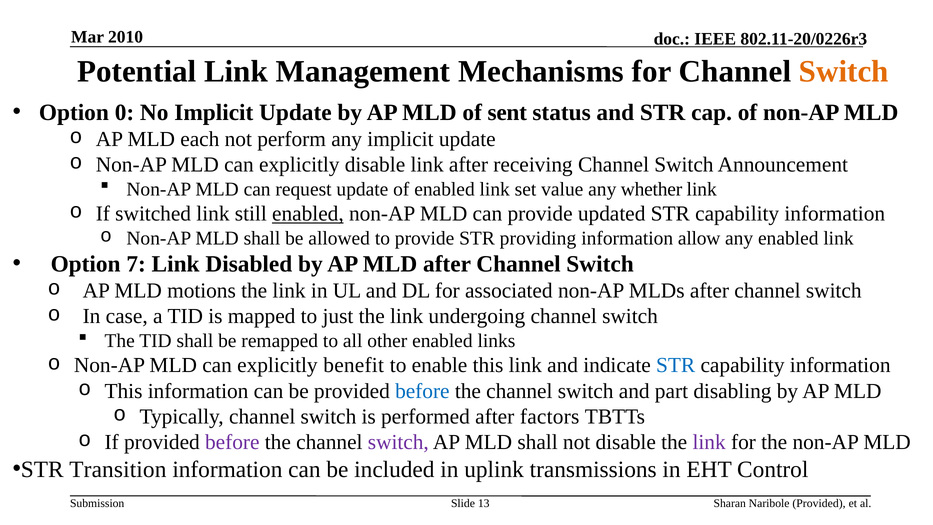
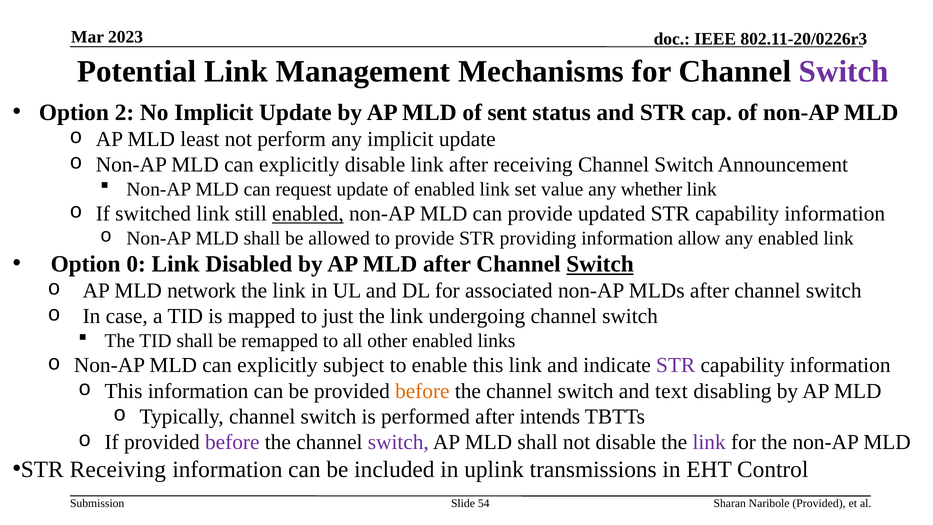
2010: 2010 -> 2023
Switch at (844, 72) colour: orange -> purple
0: 0 -> 2
each: each -> least
7: 7 -> 0
Switch at (600, 264) underline: none -> present
motions: motions -> network
benefit: benefit -> subject
STR at (676, 365) colour: blue -> purple
before at (422, 391) colour: blue -> orange
part: part -> text
factors: factors -> intends
STR Transition: Transition -> Receiving
13: 13 -> 54
